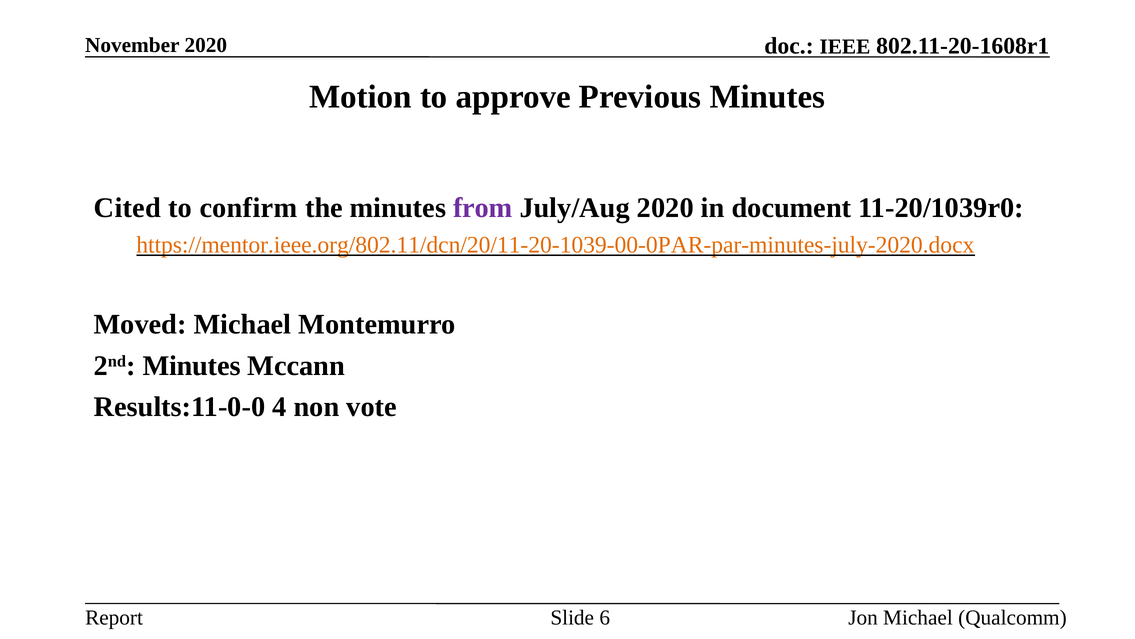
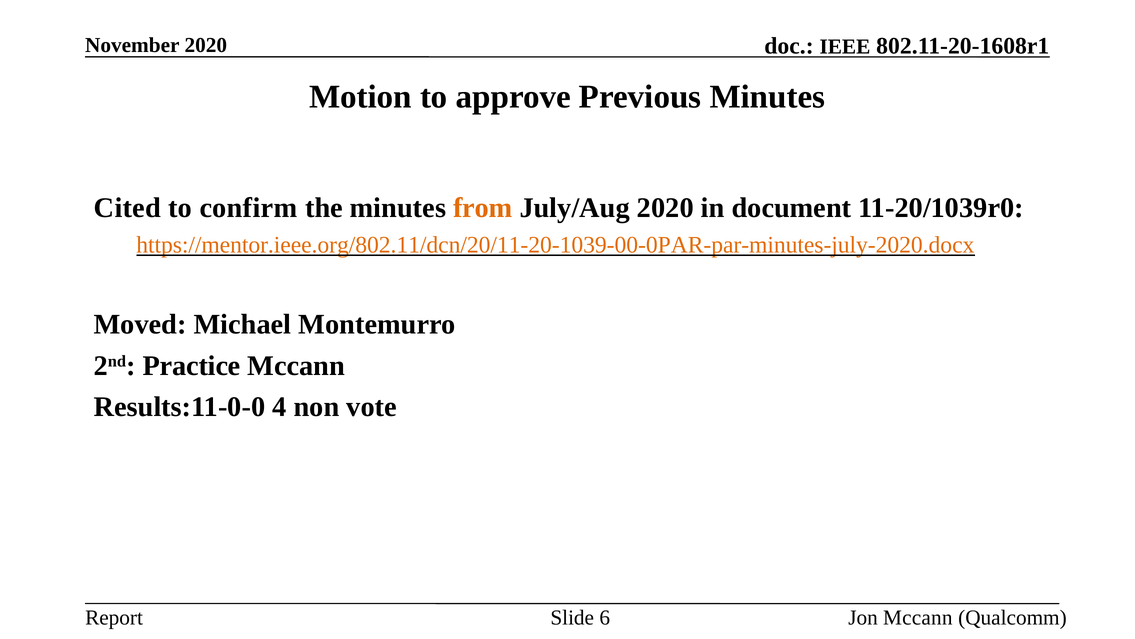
from colour: purple -> orange
2nd Minutes: Minutes -> Practice
Jon Michael: Michael -> Mccann
